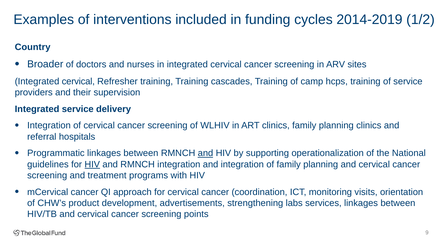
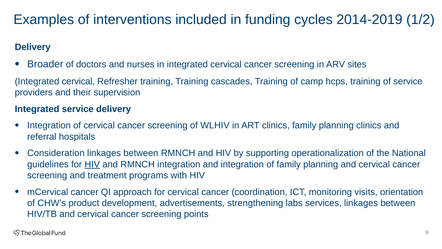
Country at (33, 47): Country -> Delivery
Programmatic: Programmatic -> Consideration
and at (205, 153) underline: present -> none
